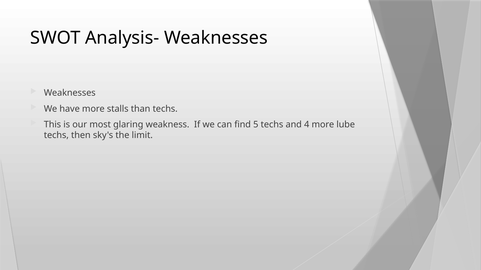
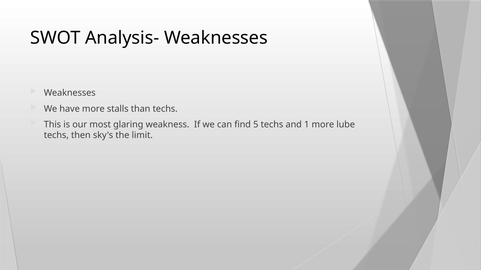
4: 4 -> 1
